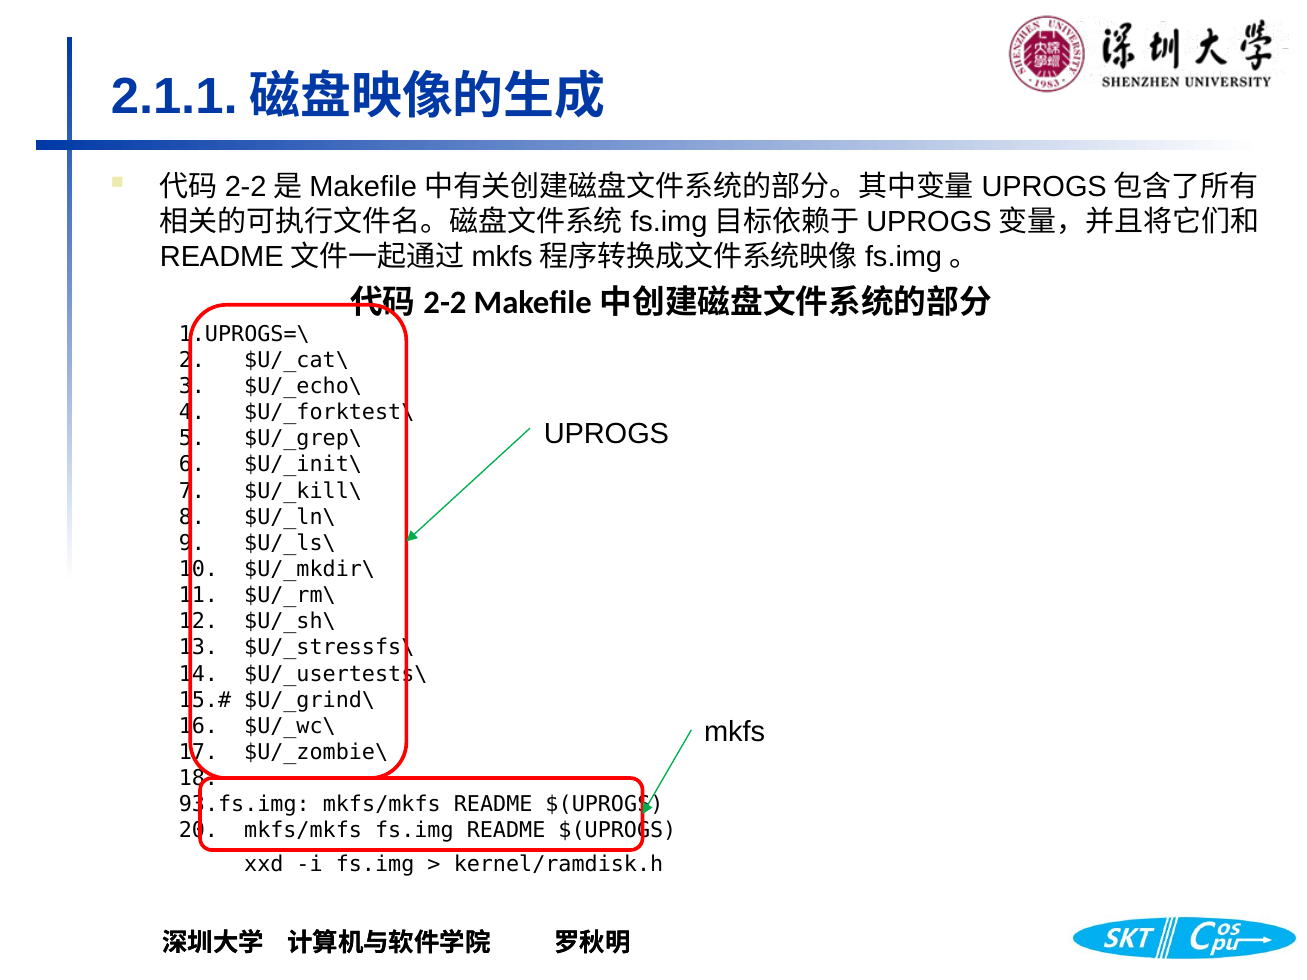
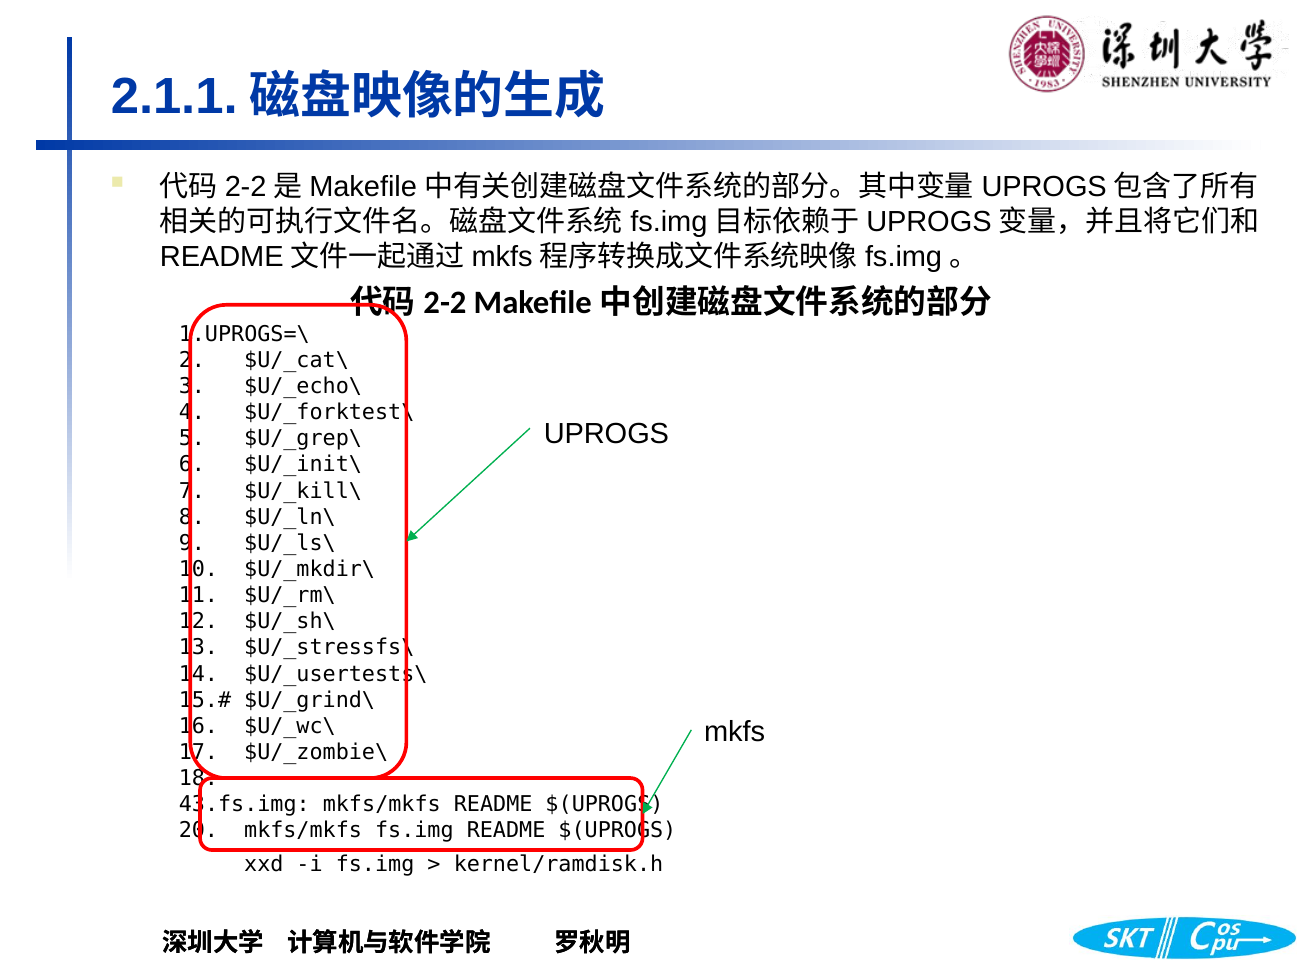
93.fs.img: 93.fs.img -> 43.fs.img
